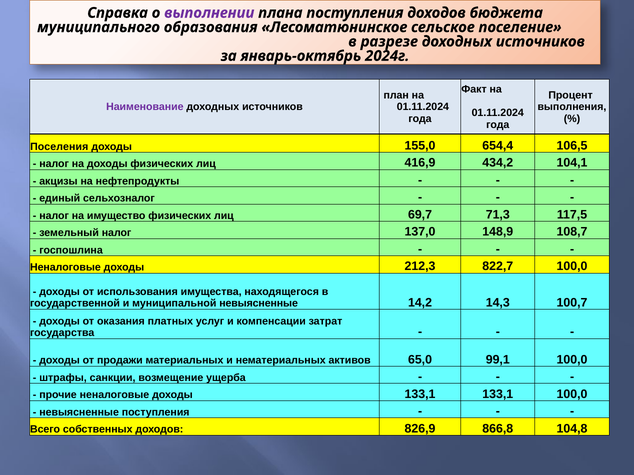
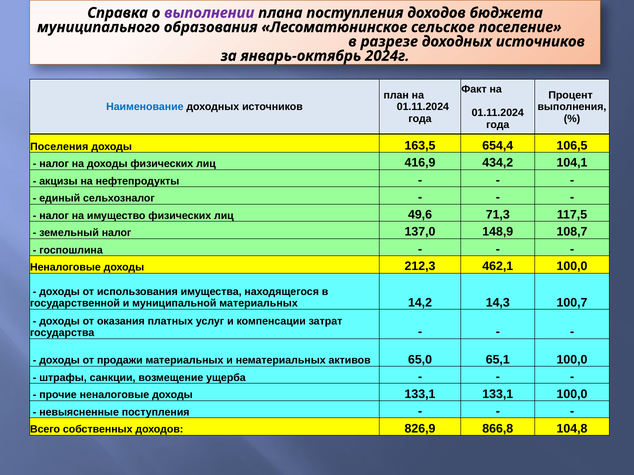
Наименование colour: purple -> blue
155,0: 155,0 -> 163,5
69,7: 69,7 -> 49,6
822,7: 822,7 -> 462,1
муниципальной невыясненные: невыясненные -> материальных
99,1: 99,1 -> 65,1
